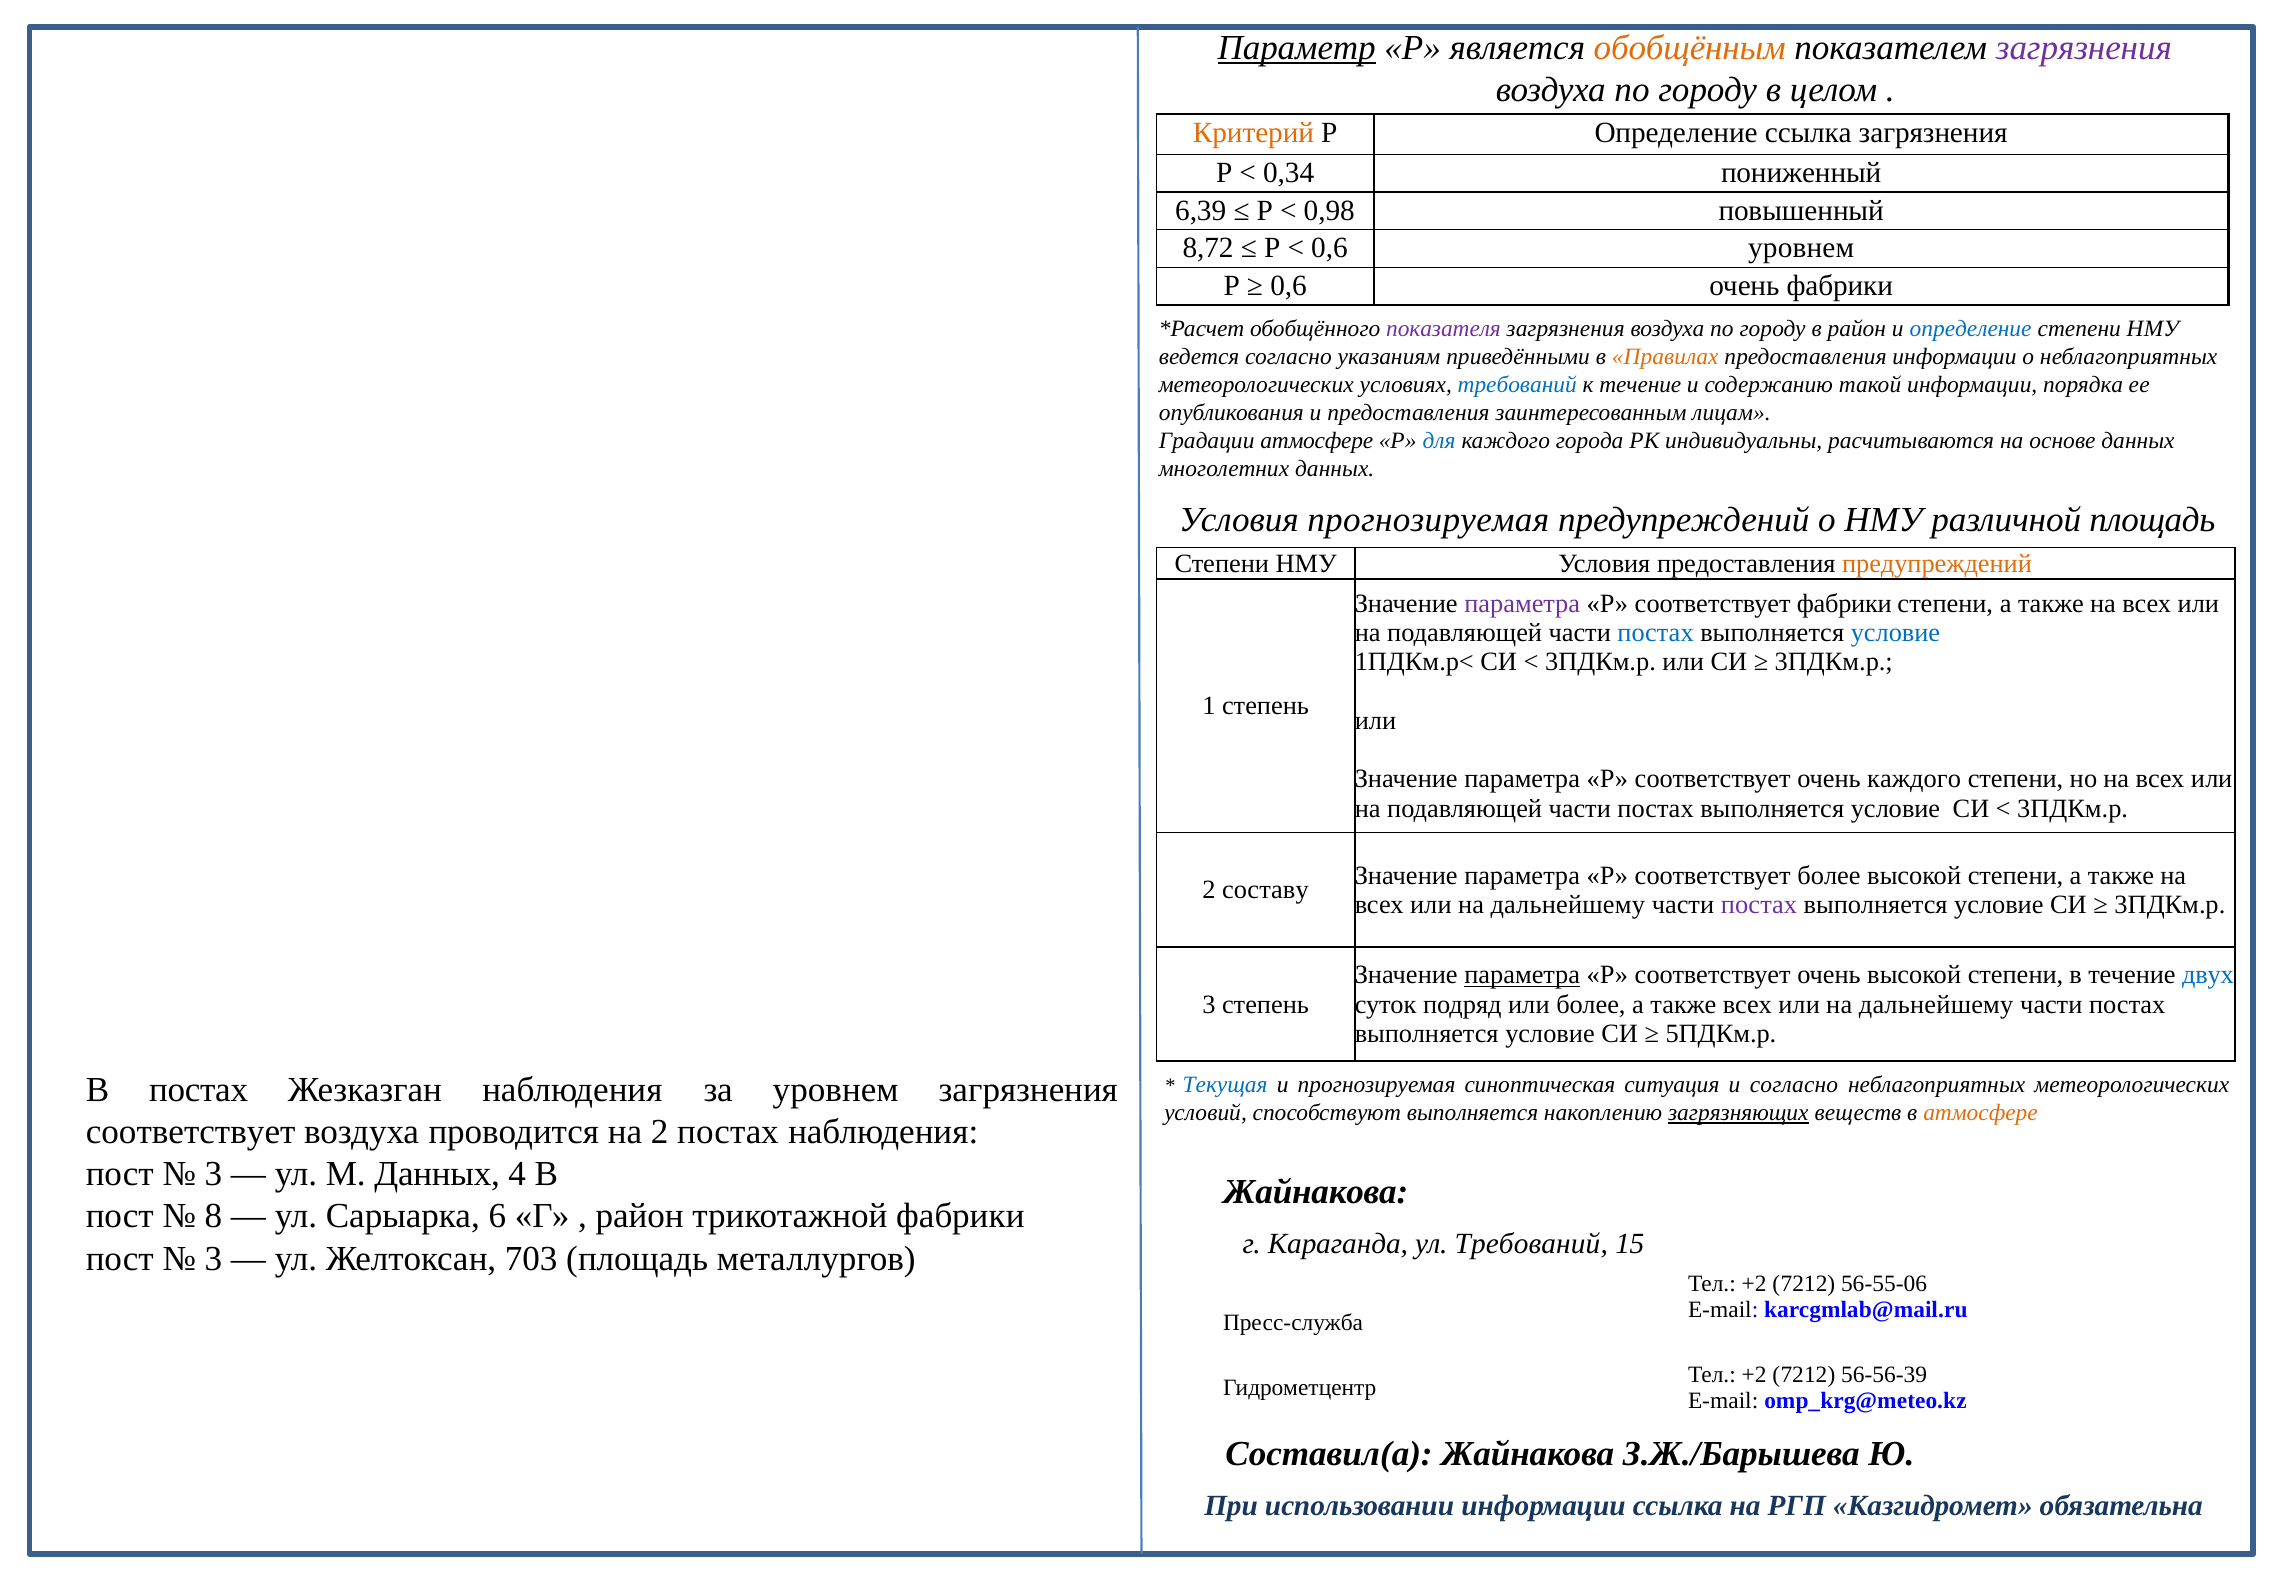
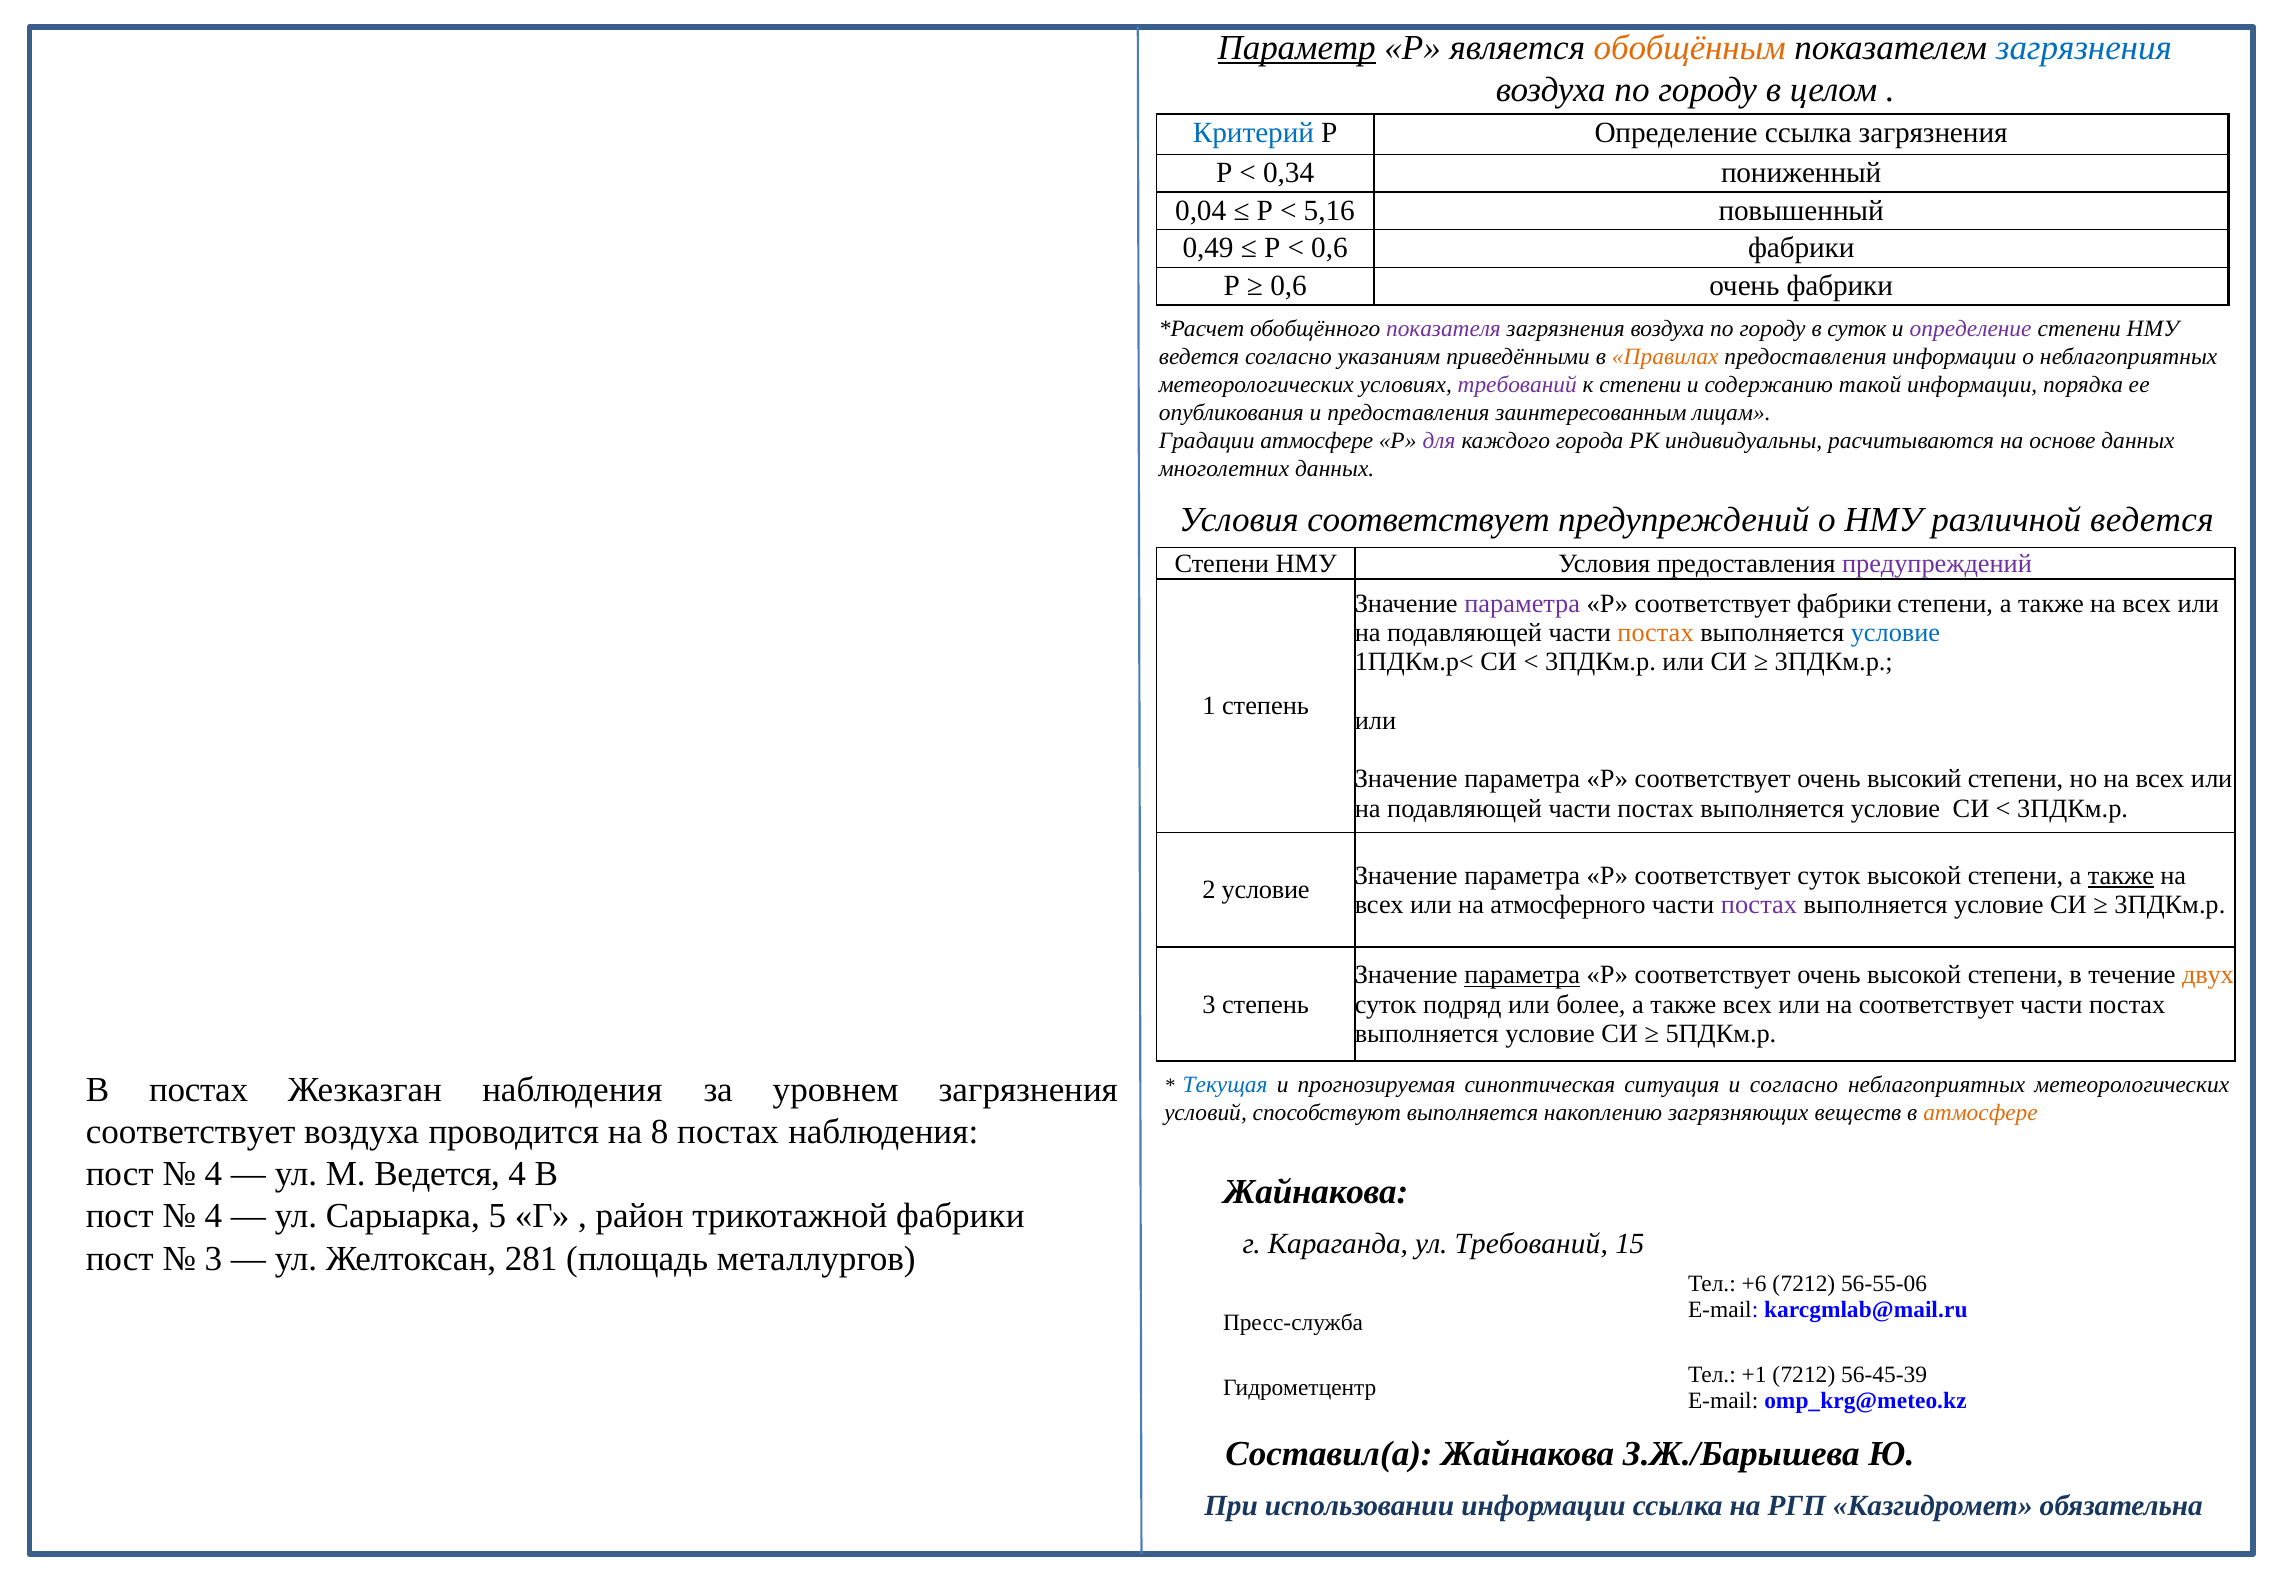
загрязнения at (2084, 48) colour: purple -> blue
Критерий colour: orange -> blue
6,39: 6,39 -> 0,04
0,98: 0,98 -> 5,16
8,72: 8,72 -> 0,49
0,6 уровнем: уровнем -> фабрики
в район: район -> суток
определение at (1971, 328) colour: blue -> purple
требований at (1517, 385) colour: blue -> purple
к течение: течение -> степени
для colour: blue -> purple
Условия прогнозируемая: прогнозируемая -> соответствует
различной площадь: площадь -> ведется
предупреждений at (1937, 563) colour: orange -> purple
постах at (1656, 633) colour: blue -> orange
очень каждого: каждого -> высокий
соответствует более: более -> суток
также at (2121, 875) underline: none -> present
2 составу: составу -> условие
дальнейшему at (1568, 904): дальнейшему -> атмосферного
двух colour: blue -> orange
дальнейшему at (1936, 1004): дальнейшему -> соответствует
загрязняющих underline: present -> none
на 2: 2 -> 8
3 at (213, 1174): 3 -> 4
М Данных: Данных -> Ведется
8 at (213, 1216): 8 -> 4
6: 6 -> 5
703: 703 -> 281
+2 at (1754, 1283): +2 -> +6
+2 at (1754, 1375): +2 -> +1
56-56-39: 56-56-39 -> 56-45-39
